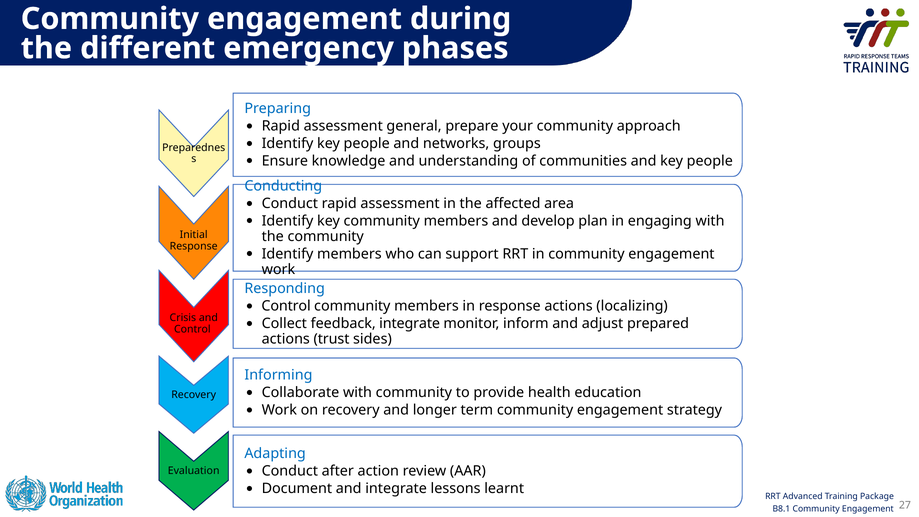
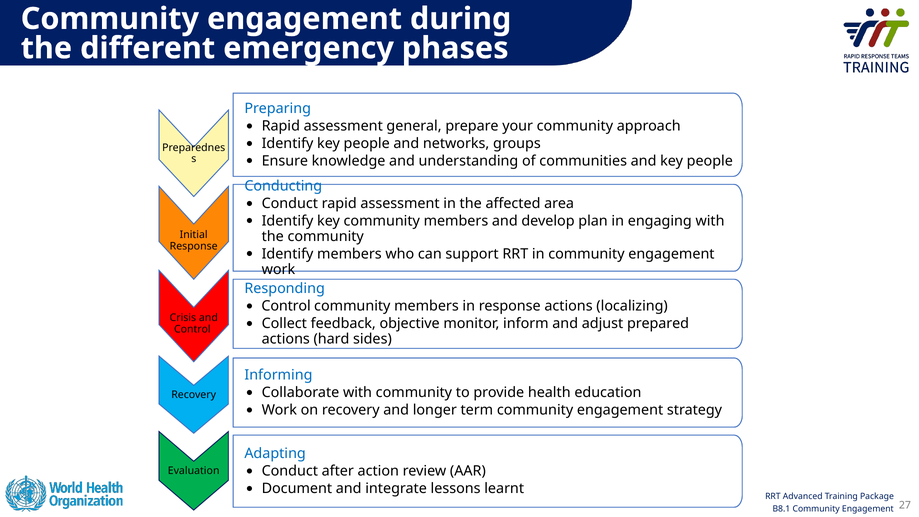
feedback integrate: integrate -> objective
trust: trust -> hard
